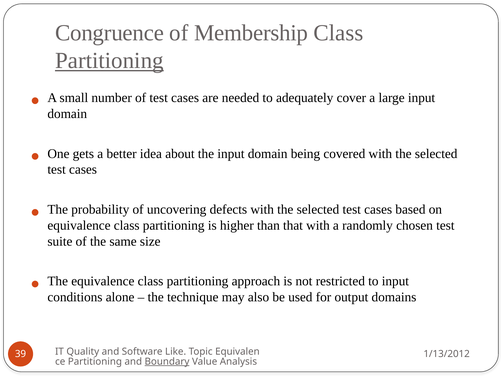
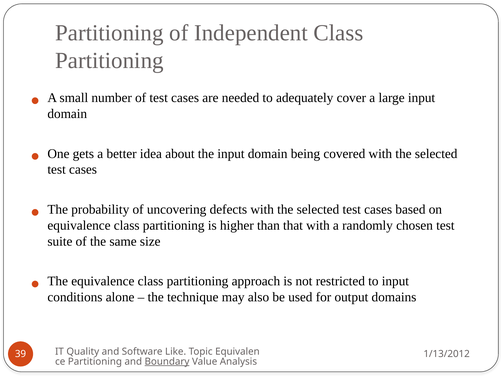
Congruence at (110, 33): Congruence -> Partitioning
Membership: Membership -> Independent
Partitioning at (109, 61) underline: present -> none
